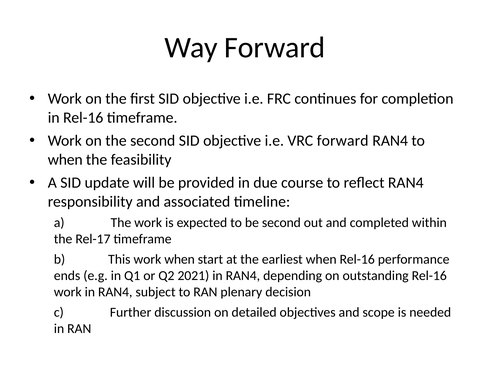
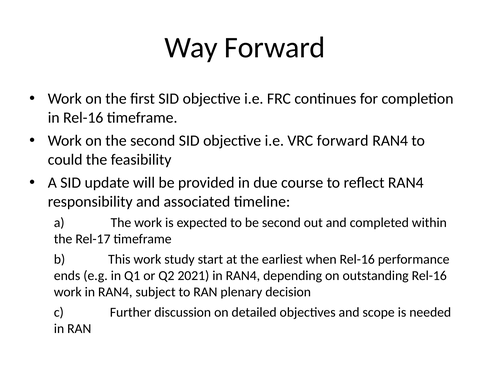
when at (65, 159): when -> could
work when: when -> study
